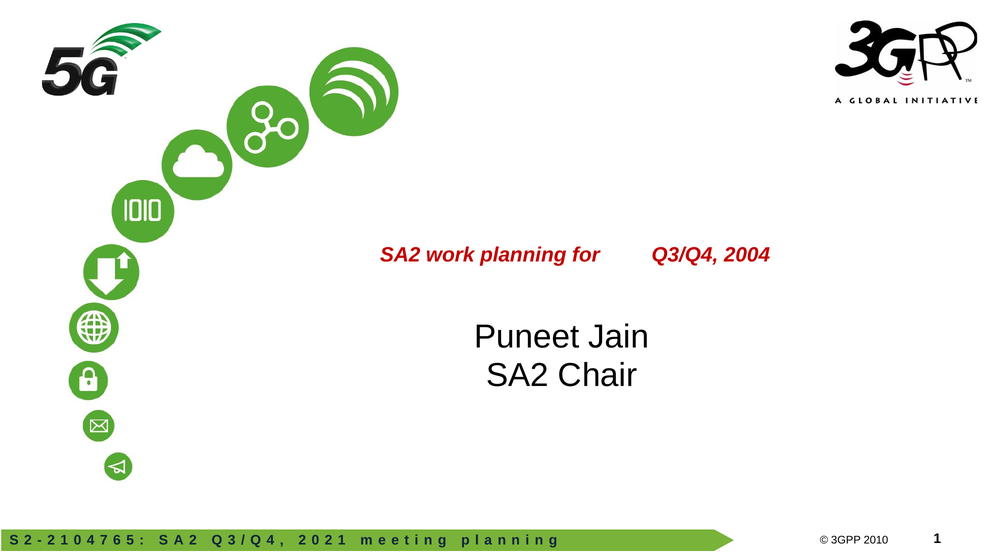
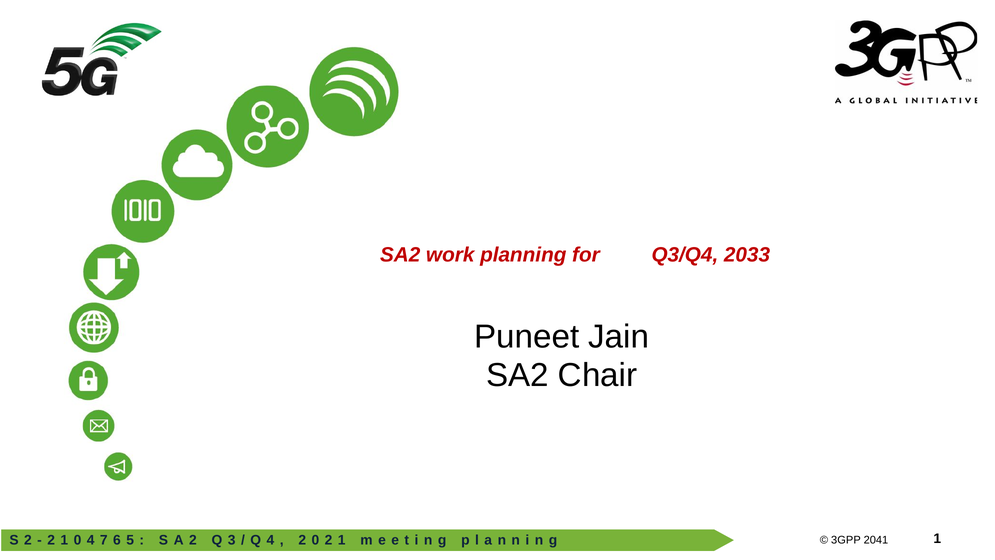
2004: 2004 -> 2033
2010: 2010 -> 2041
